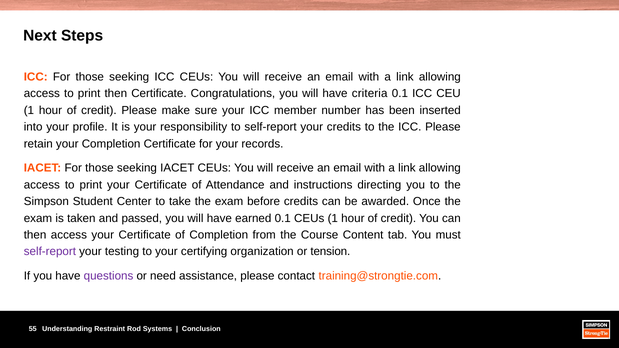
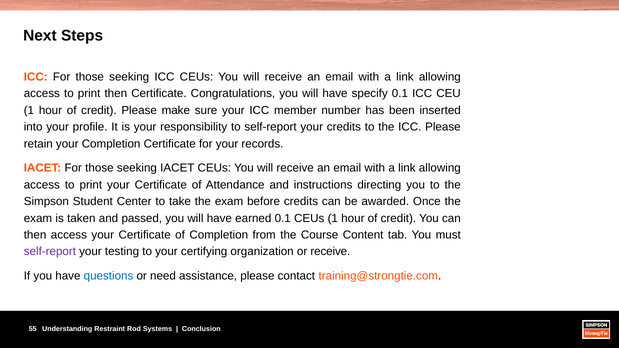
criteria: criteria -> specify
or tension: tension -> receive
questions colour: purple -> blue
